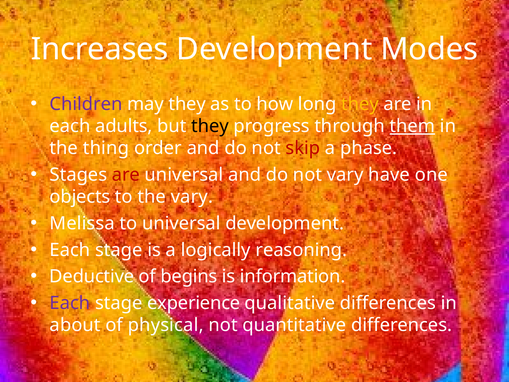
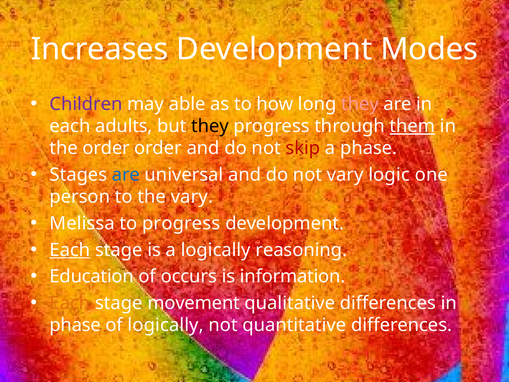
may they: they -> able
they at (360, 104) colour: yellow -> pink
the thing: thing -> order
are at (126, 175) colour: red -> blue
have: have -> logic
objects: objects -> person
to universal: universal -> progress
Each at (70, 250) underline: none -> present
Deductive: Deductive -> Education
begins: begins -> occurs
Each at (70, 303) colour: purple -> orange
experience: experience -> movement
about at (75, 325): about -> phase
of physical: physical -> logically
